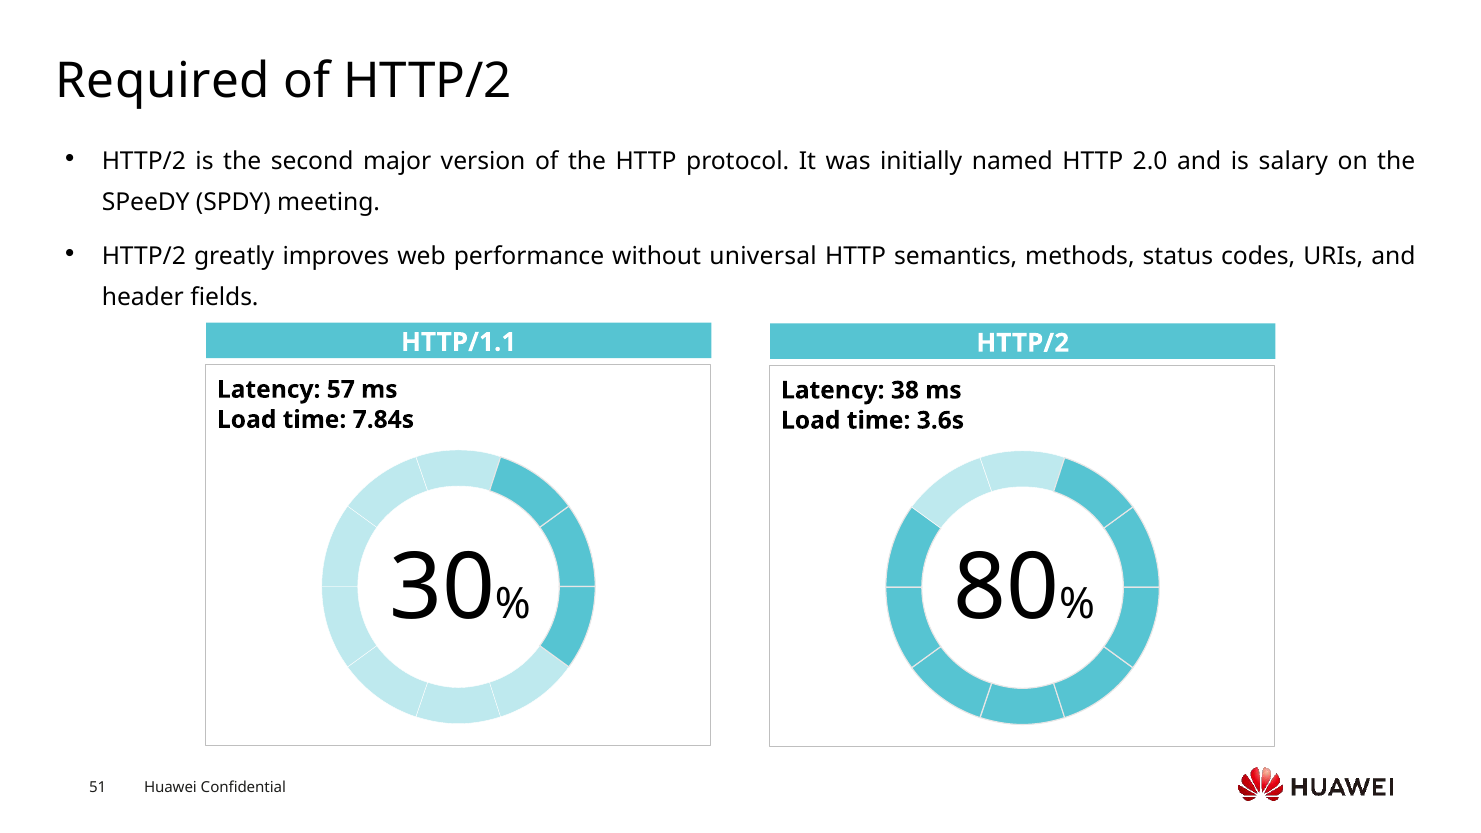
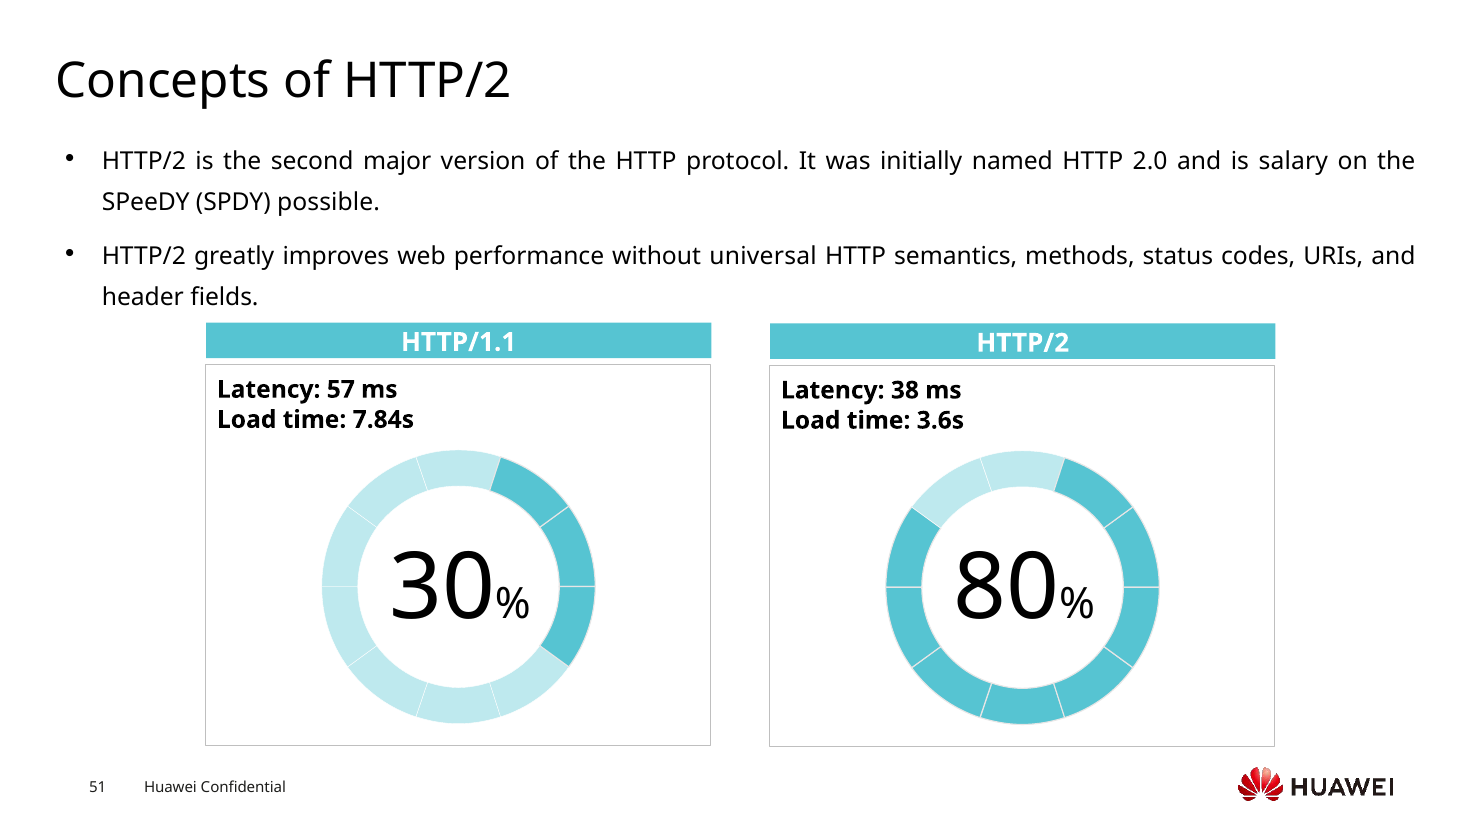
Required: Required -> Concepts
meeting: meeting -> possible
